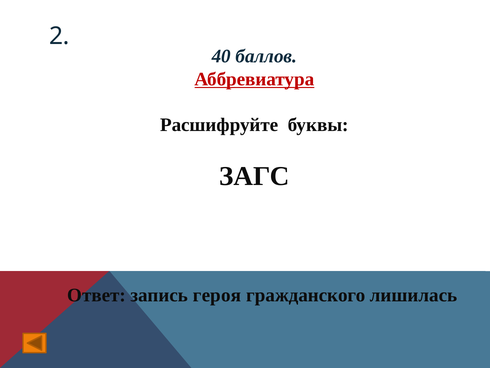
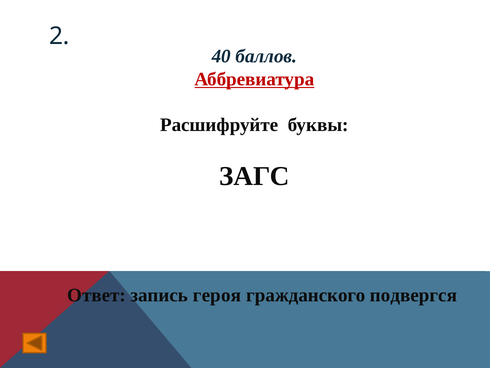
лишилась: лишилась -> подвергся
